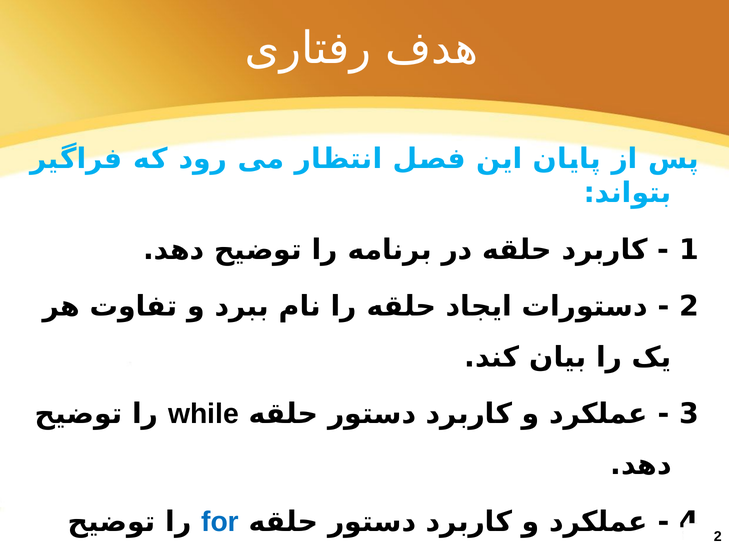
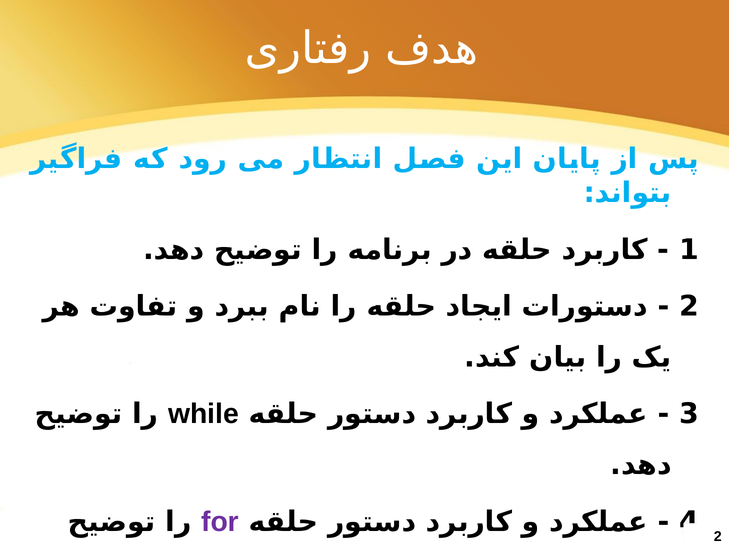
for colour: blue -> purple
